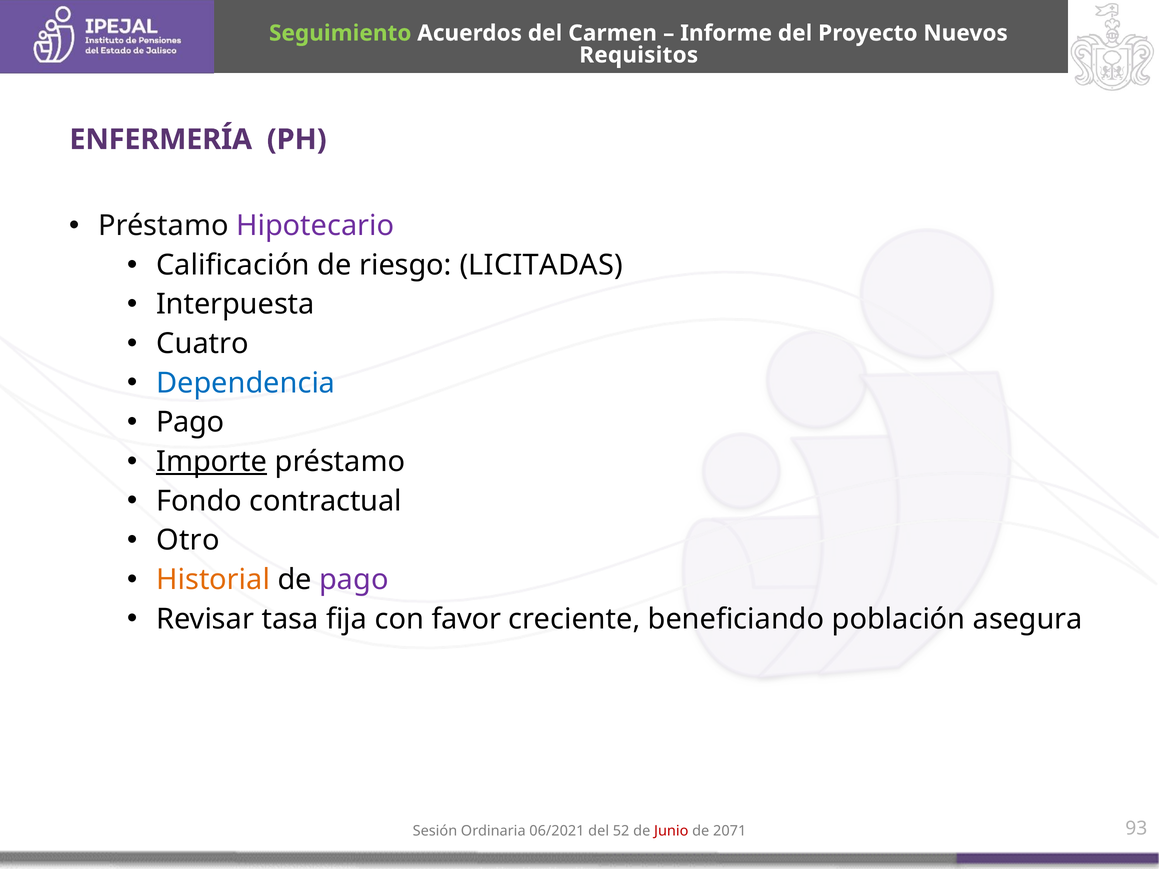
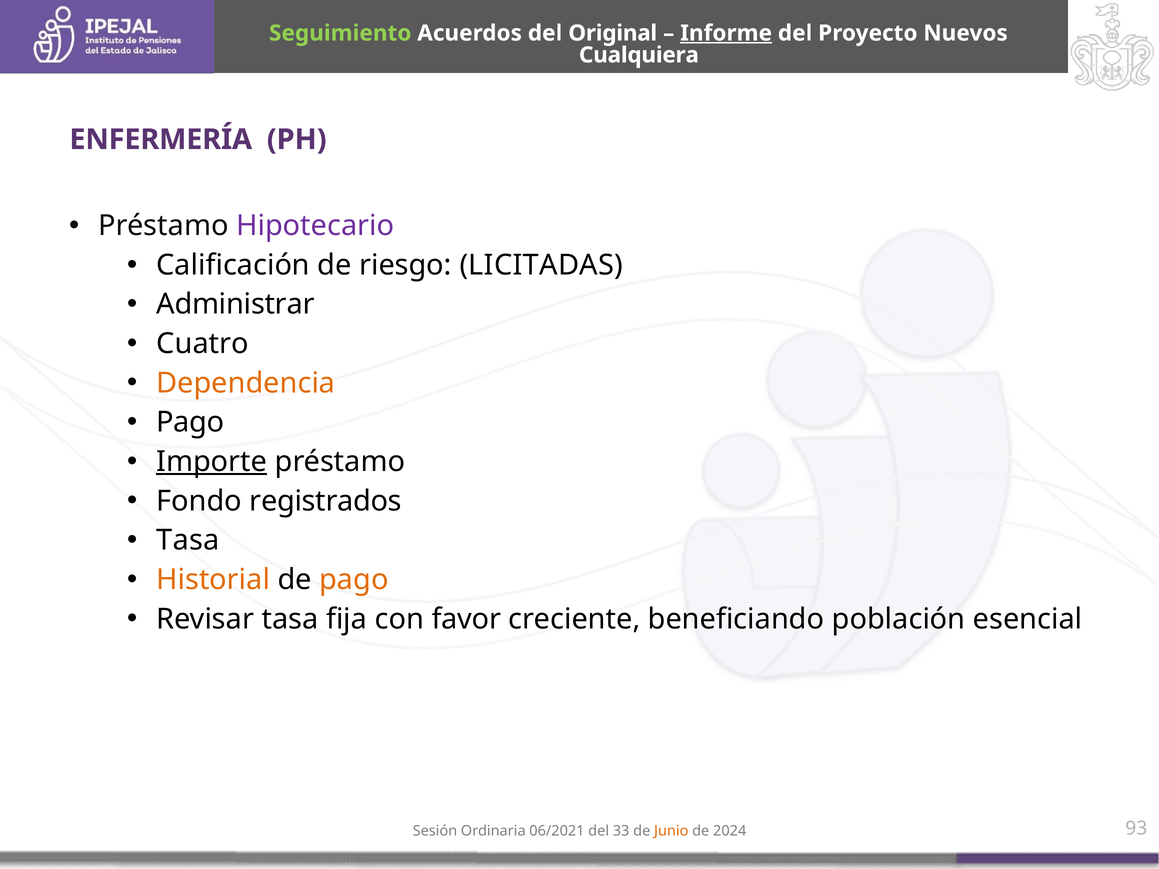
Carmen: Carmen -> Original
Informe underline: none -> present
Requisitos: Requisitos -> Cualquiera
Interpuesta: Interpuesta -> Administrar
Dependencia colour: blue -> orange
contractual: contractual -> registrados
Otro at (188, 540): Otro -> Tasa
pago at (354, 580) colour: purple -> orange
asegura: asegura -> esencial
52: 52 -> 33
Junio colour: red -> orange
2071: 2071 -> 2024
